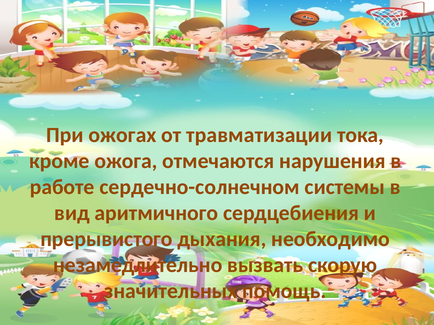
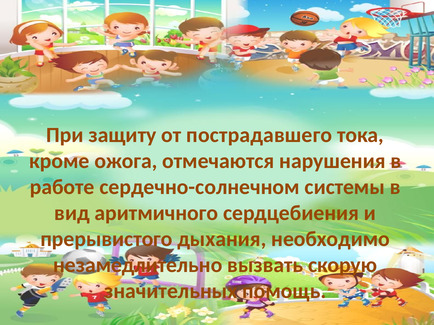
ожогах: ожогах -> защиту
травматизации: травматизации -> пострадавшего
